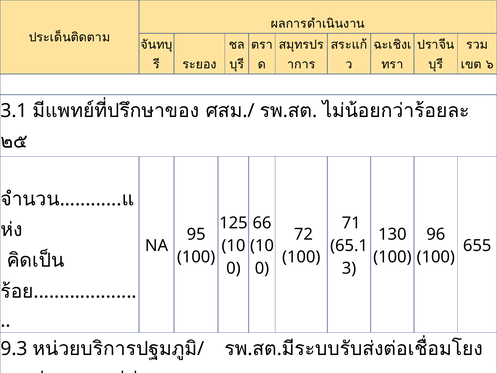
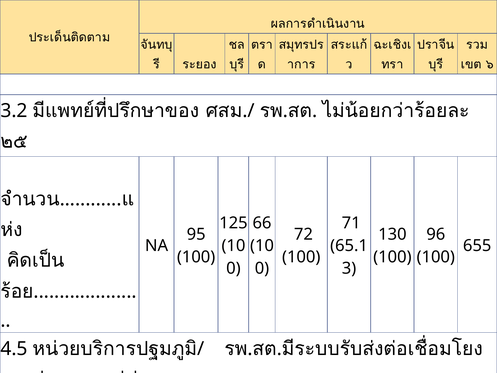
3.1: 3.1 -> 3.2
9.3: 9.3 -> 4.5
